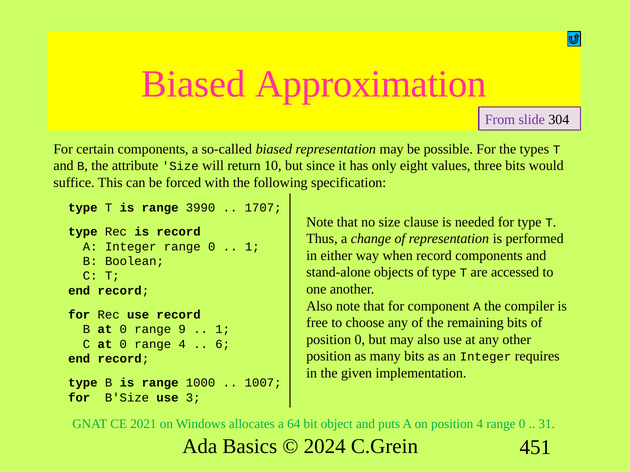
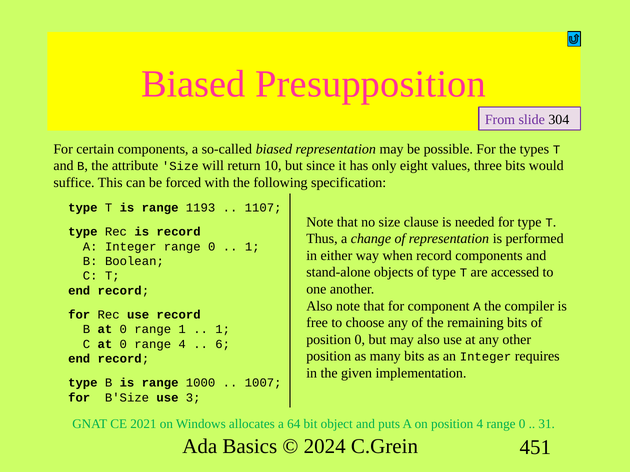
Approximation: Approximation -> Presupposition
3990: 3990 -> 1193
1707: 1707 -> 1107
range 9: 9 -> 1
